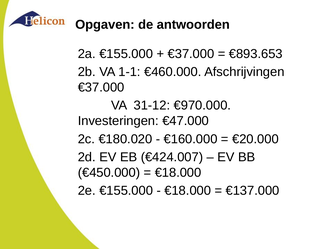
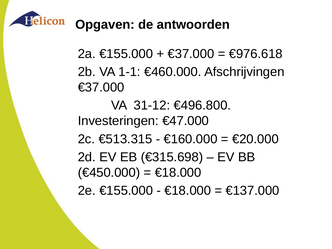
€893.653: €893.653 -> €976.618
€970.000: €970.000 -> €496.800
€180.020: €180.020 -> €513.315
€424.007: €424.007 -> €315.698
